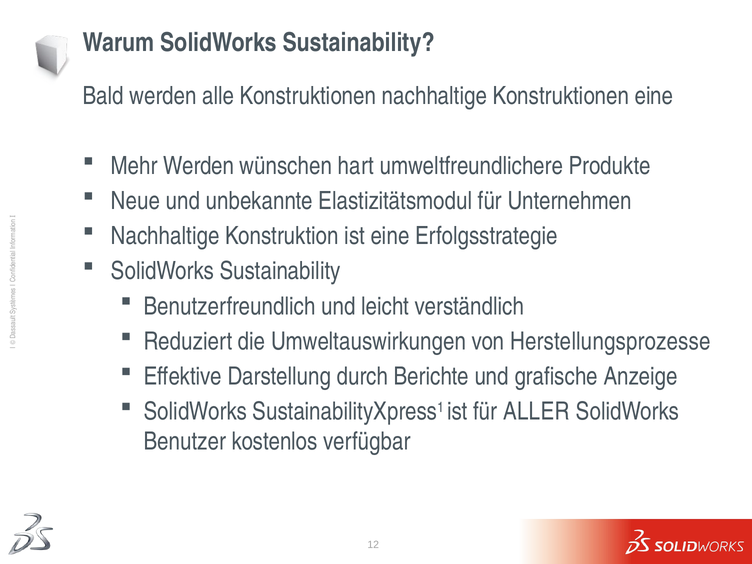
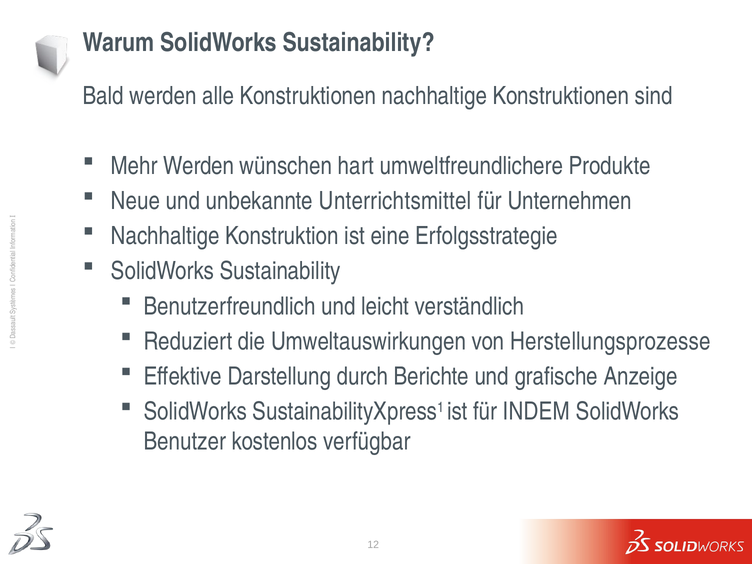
Konstruktionen eine: eine -> sind
Elastizitätsmodul: Elastizitätsmodul -> Unterrichtsmittel
ALLER: ALLER -> INDEM
